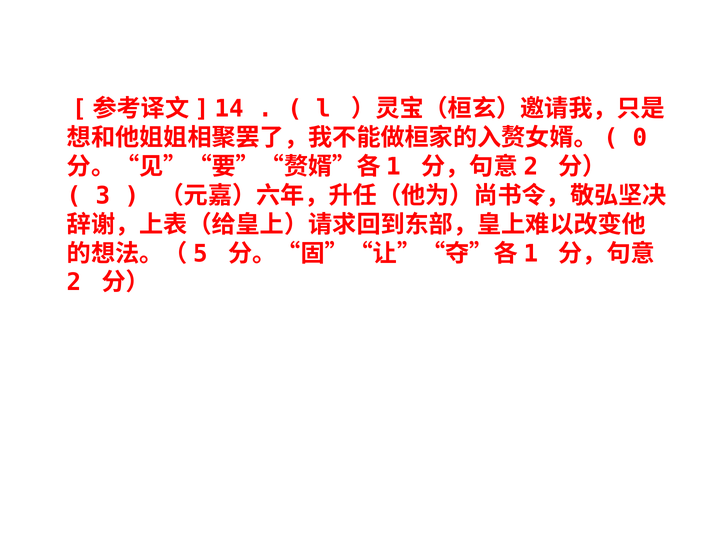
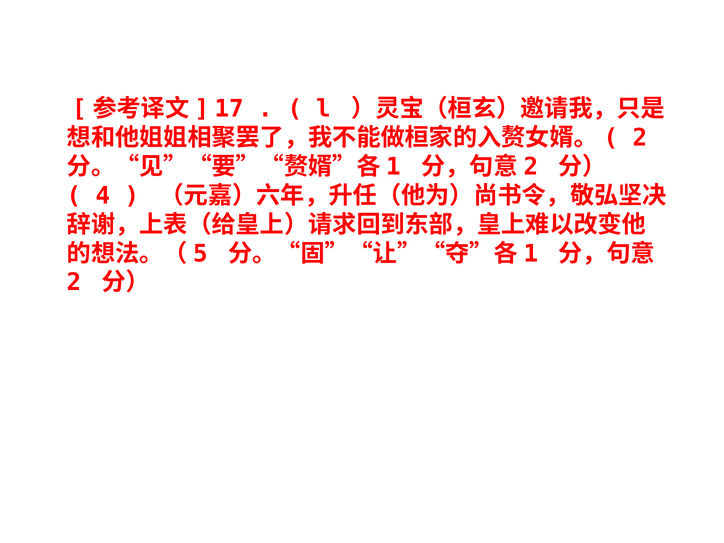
14: 14 -> 17
0 at (640, 138): 0 -> 2
3: 3 -> 4
